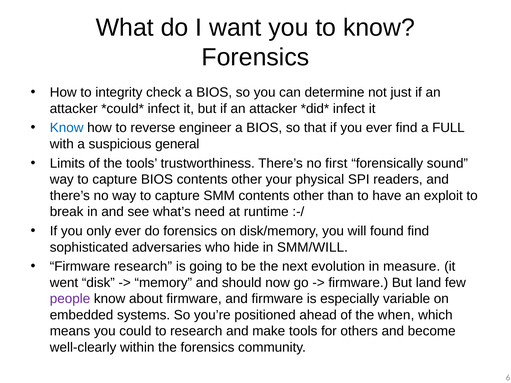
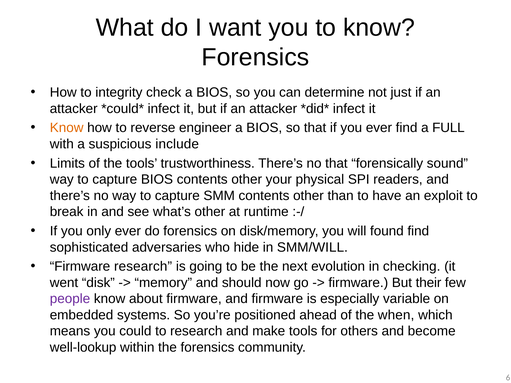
Know at (67, 128) colour: blue -> orange
general: general -> include
no first: first -> that
what’s need: need -> other
measure: measure -> checking
land: land -> their
well-clearly: well-clearly -> well-lookup
